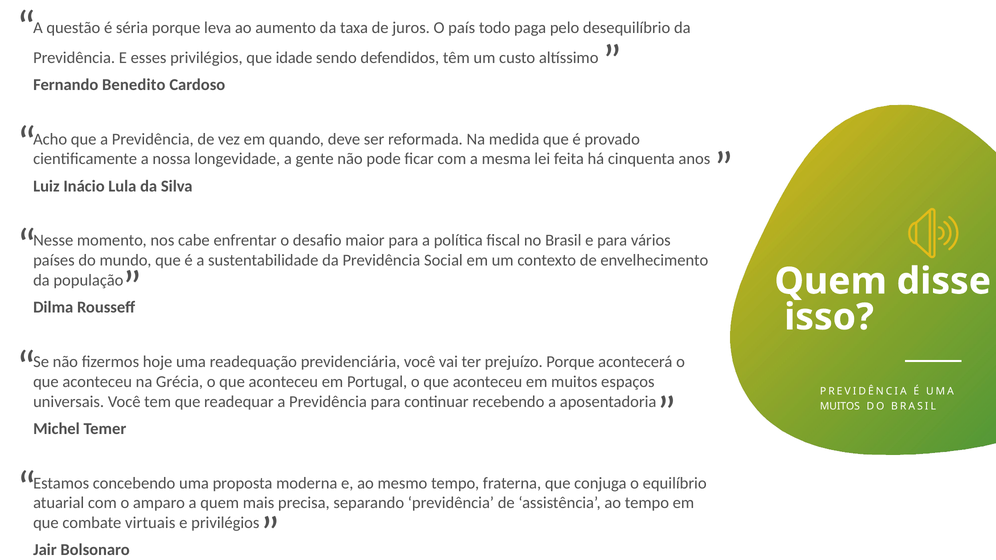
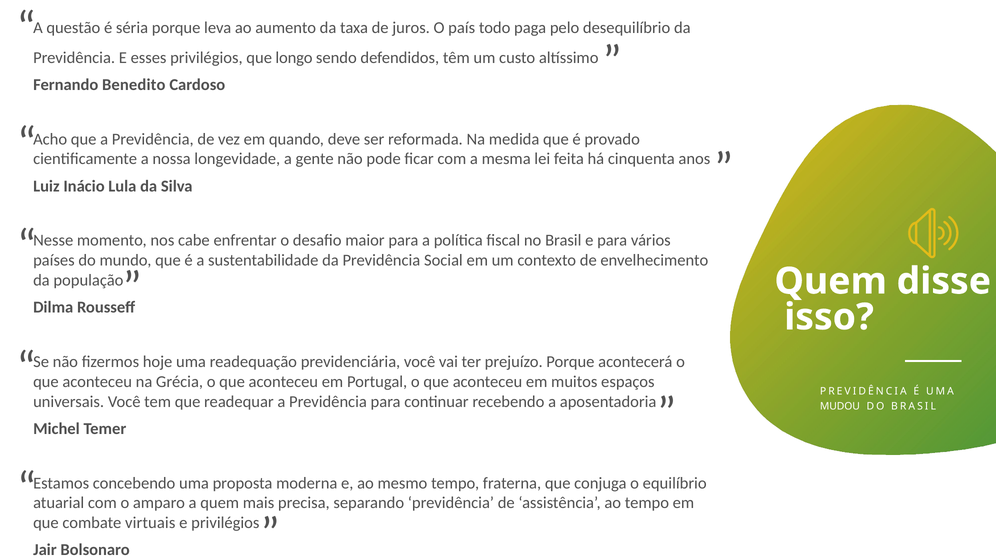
idade: idade -> longo
MUITOS at (840, 406): MUITOS -> MUDOU
